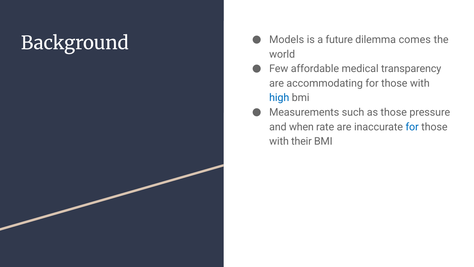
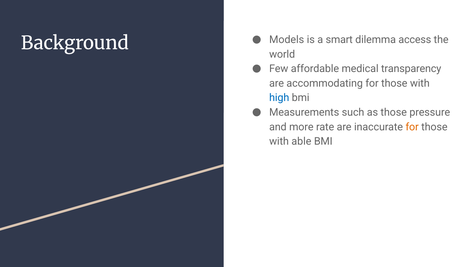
future: future -> smart
comes: comes -> access
when: when -> more
for at (412, 127) colour: blue -> orange
their: their -> able
